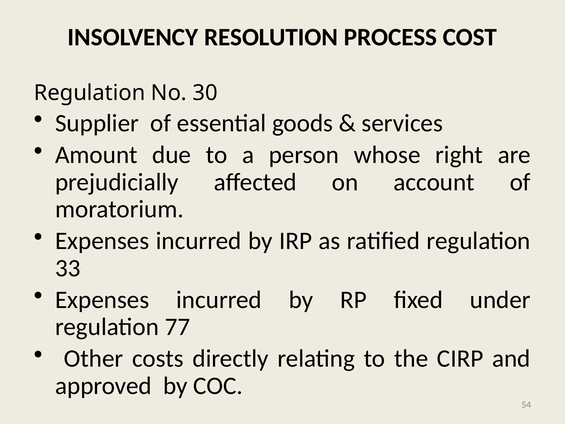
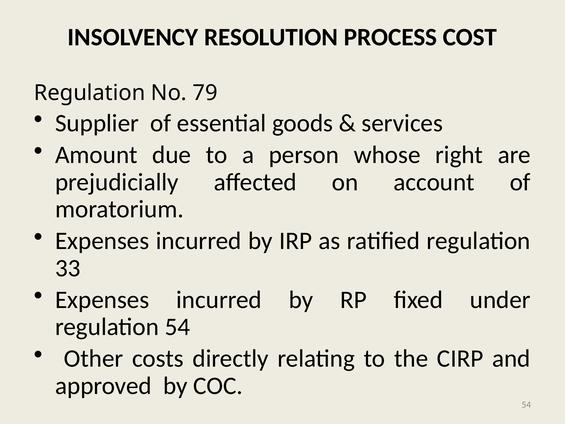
30: 30 -> 79
regulation 77: 77 -> 54
